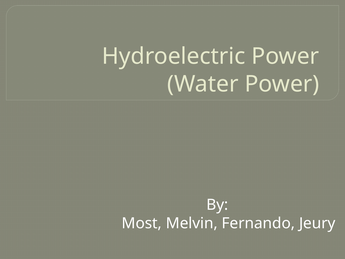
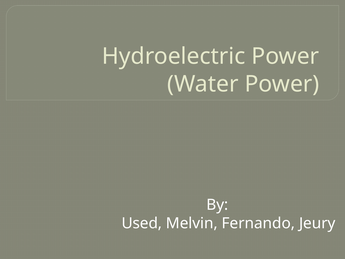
Most: Most -> Used
